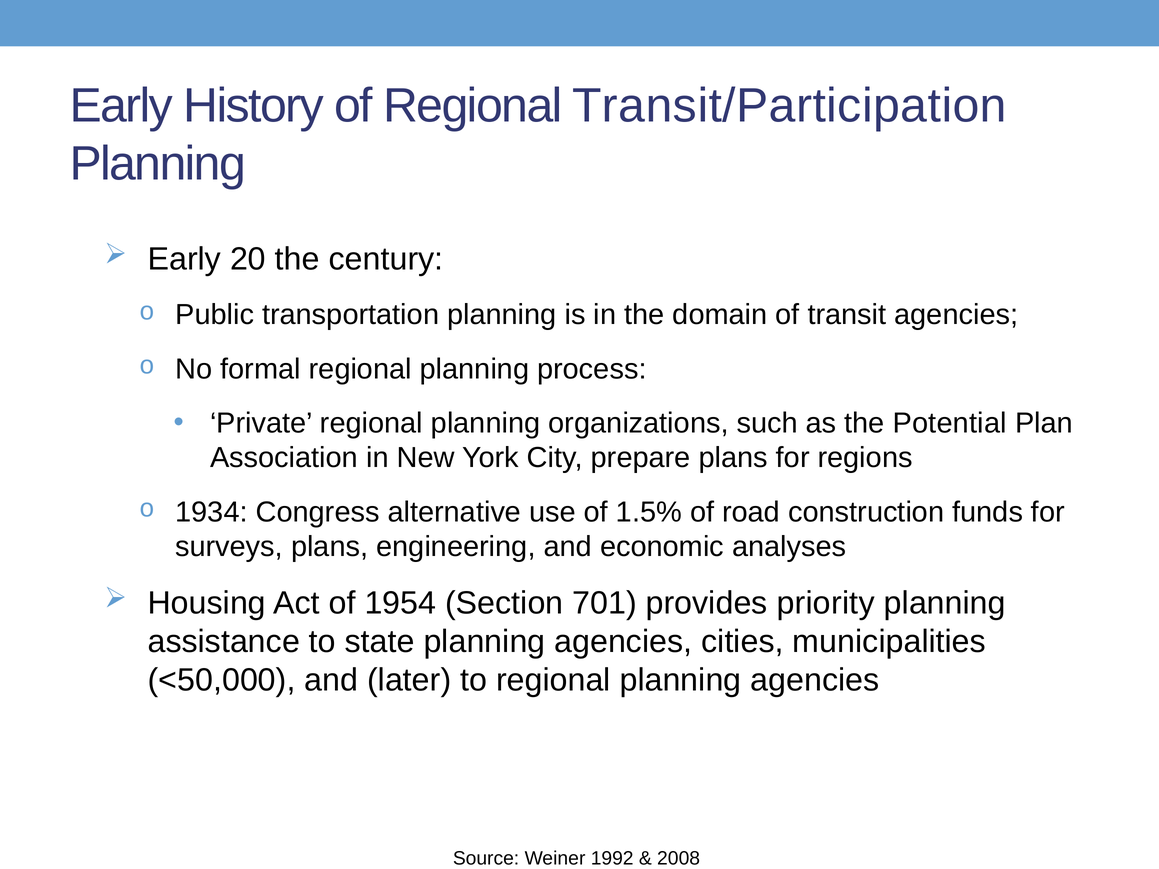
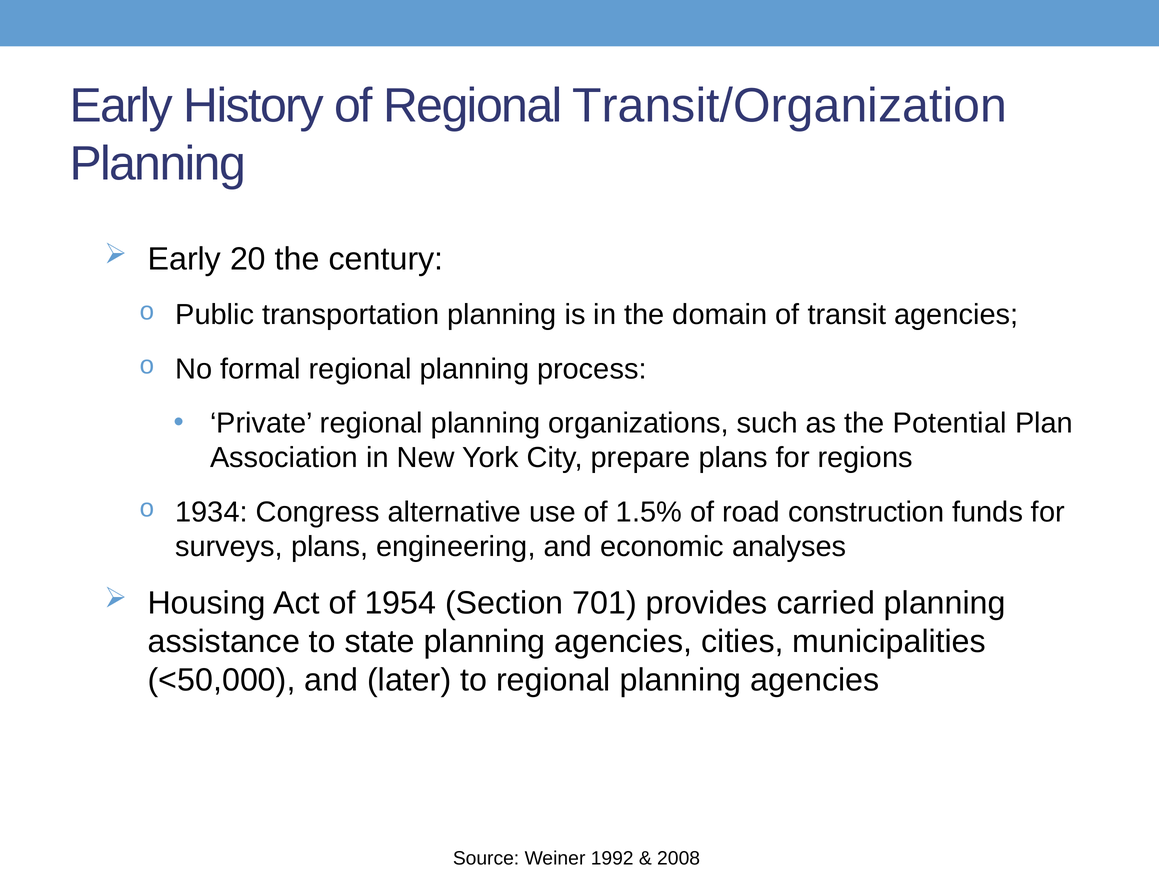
Transit/Participation: Transit/Participation -> Transit/Organization
priority: priority -> carried
